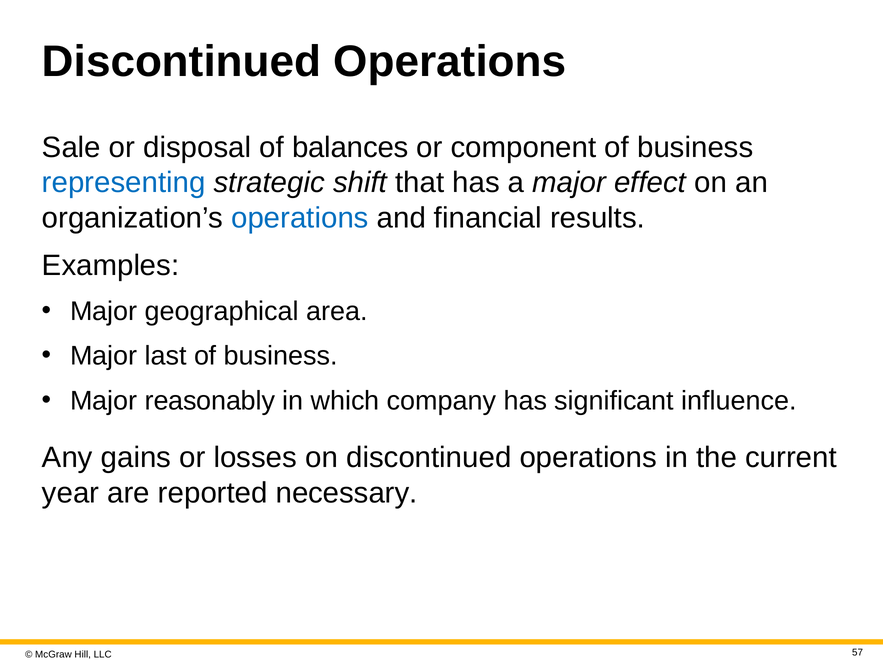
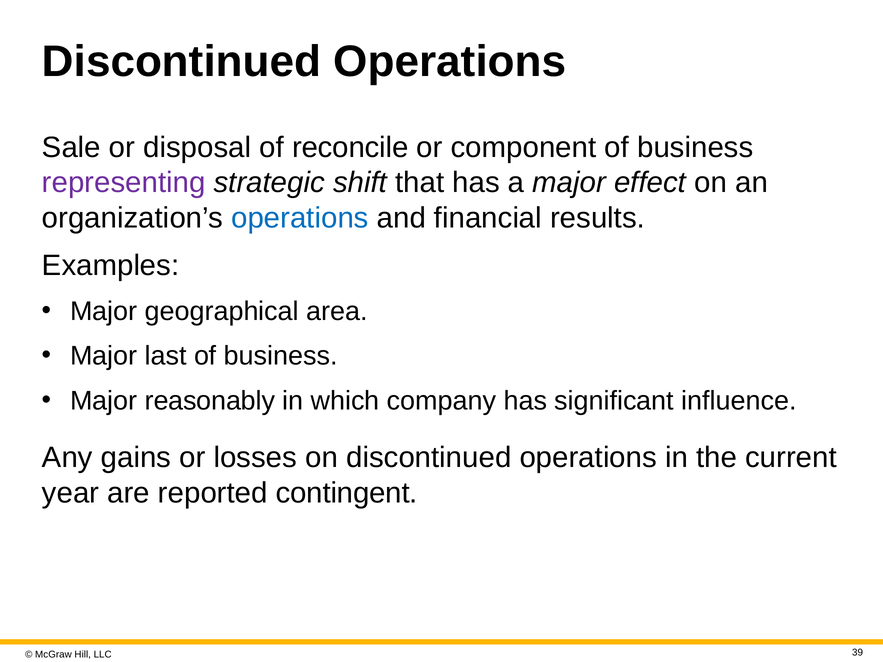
balances: balances -> reconcile
representing colour: blue -> purple
necessary: necessary -> contingent
57: 57 -> 39
